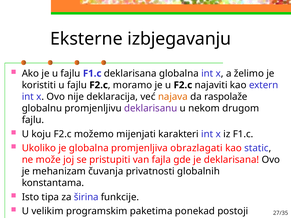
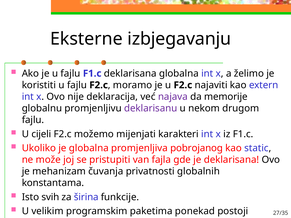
najava colour: orange -> purple
raspolaže: raspolaže -> memorije
koju: koju -> cijeli
obrazlagati: obrazlagati -> pobrojanog
tipa: tipa -> svih
